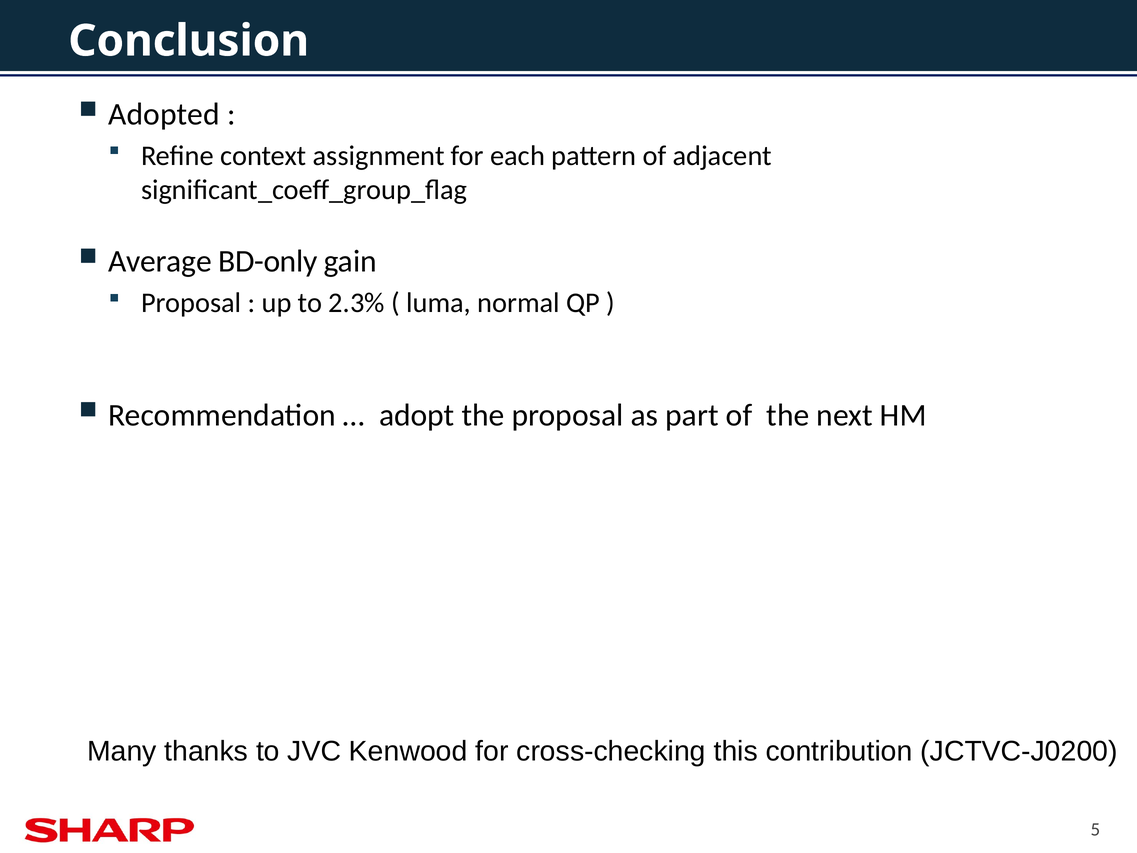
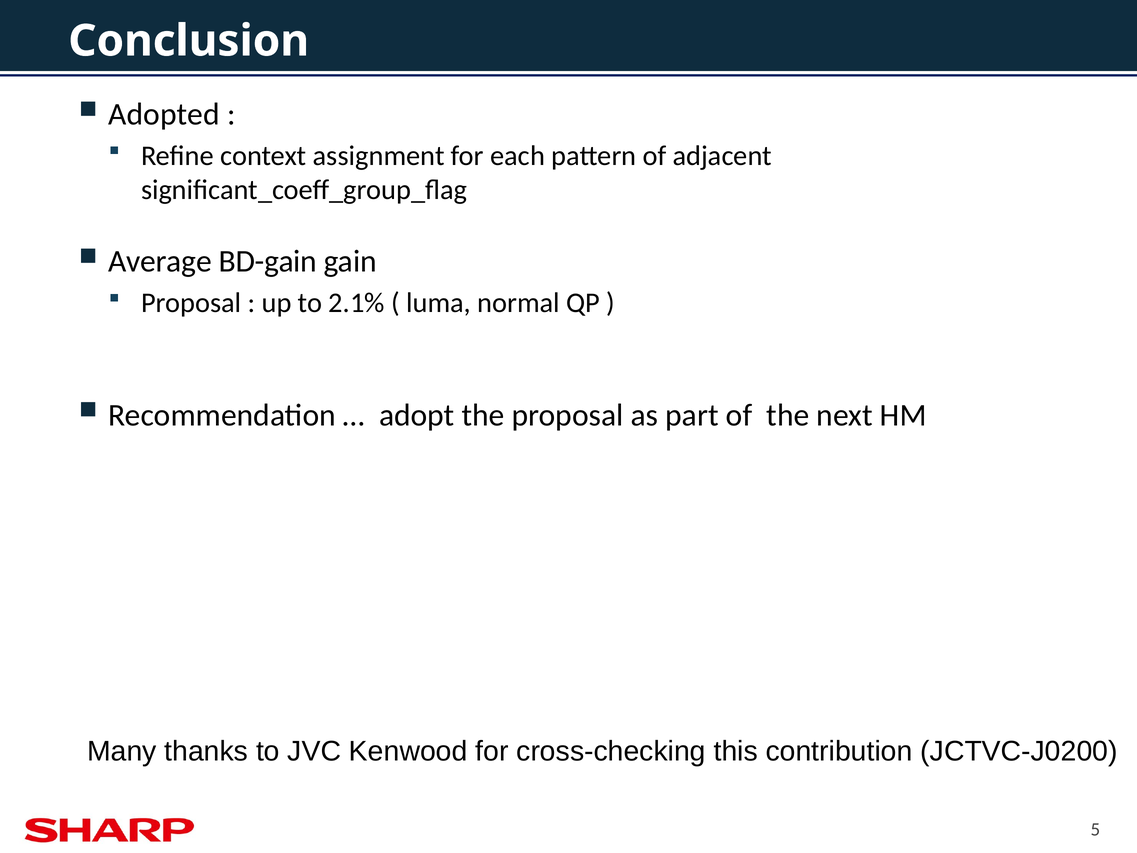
BD-only: BD-only -> BD-gain
2.3%: 2.3% -> 2.1%
